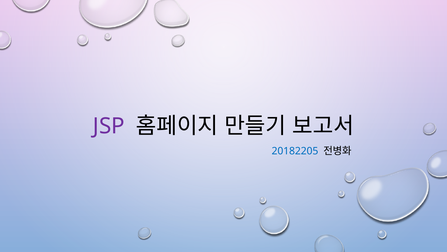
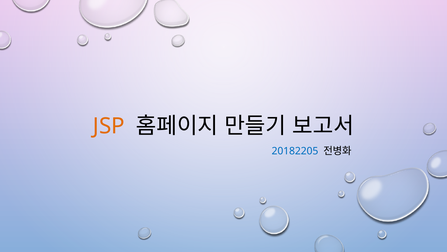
JSP colour: purple -> orange
